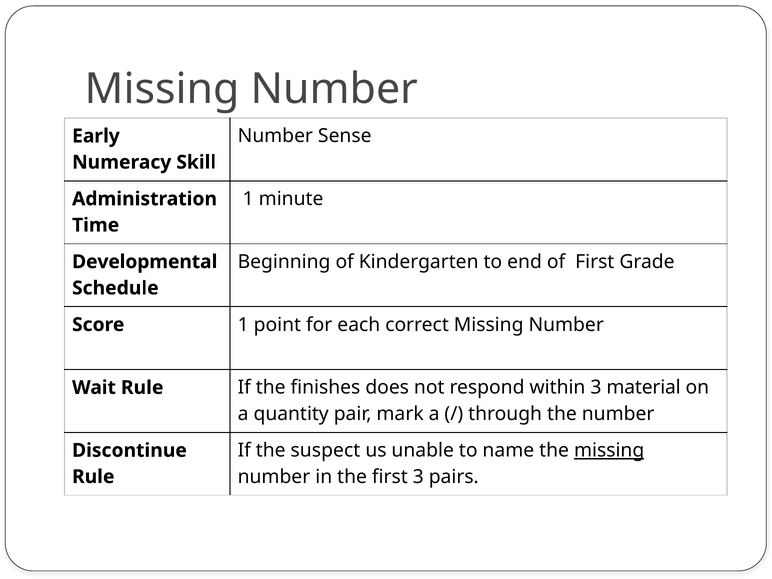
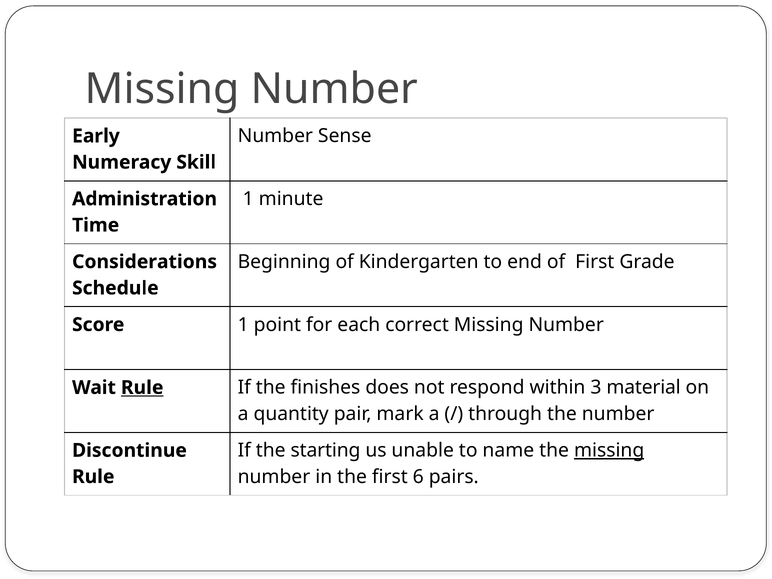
Developmental: Developmental -> Considerations
Rule at (142, 388) underline: none -> present
suspect: suspect -> starting
first 3: 3 -> 6
